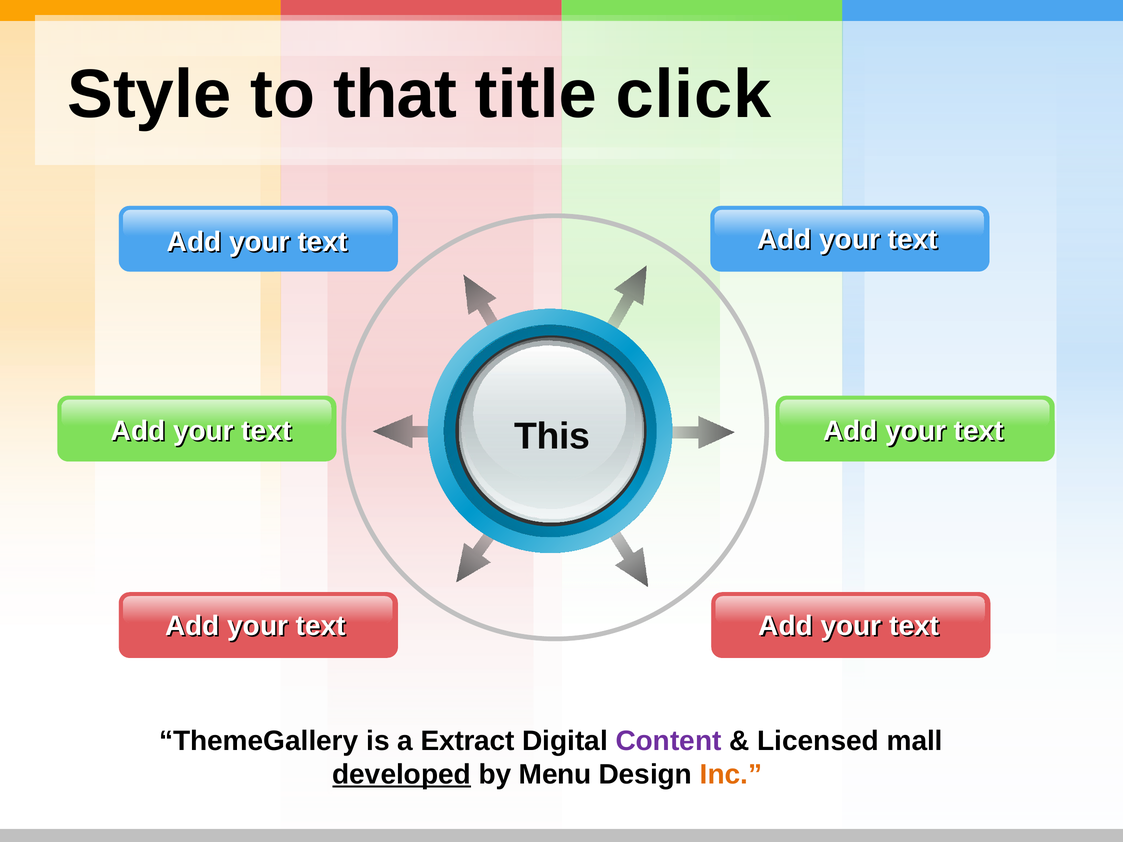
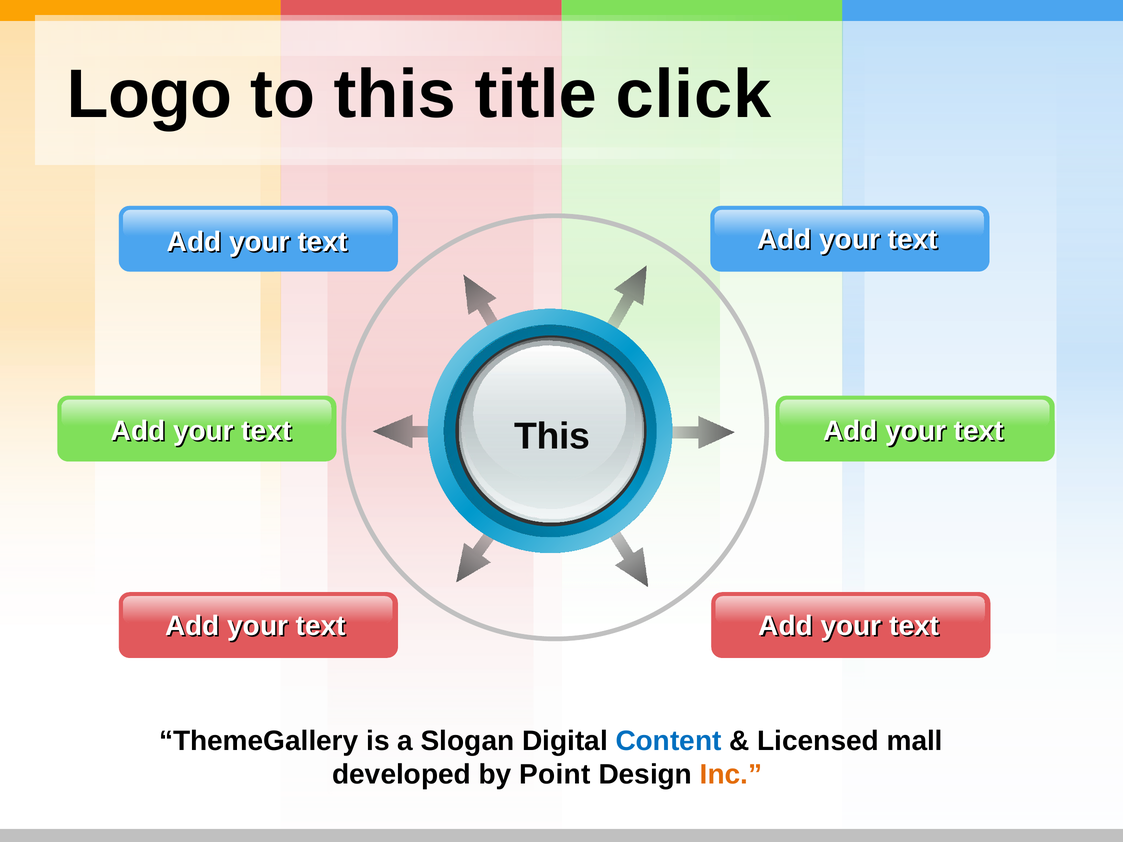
Style: Style -> Logo
to that: that -> this
Extract: Extract -> Slogan
Content colour: purple -> blue
developed underline: present -> none
Menu: Menu -> Point
